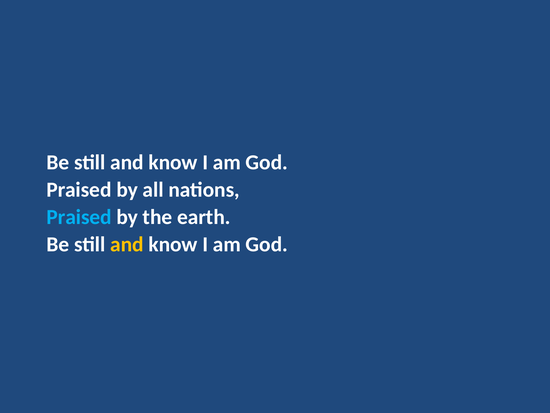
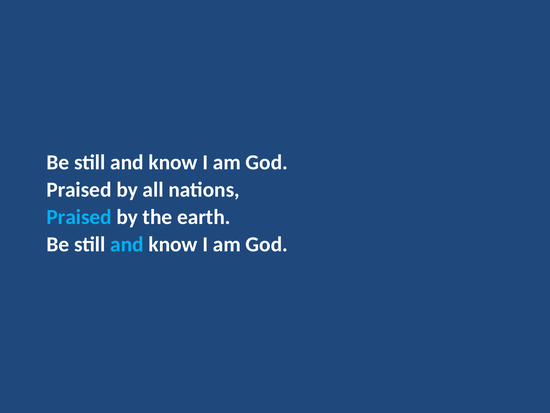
and at (127, 244) colour: yellow -> light blue
